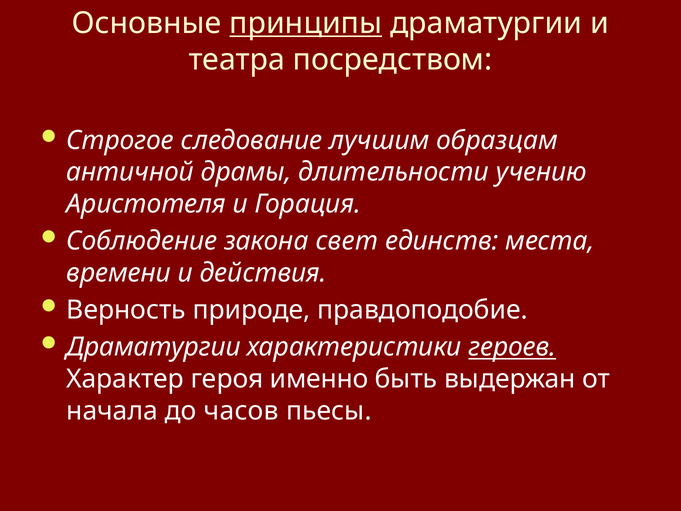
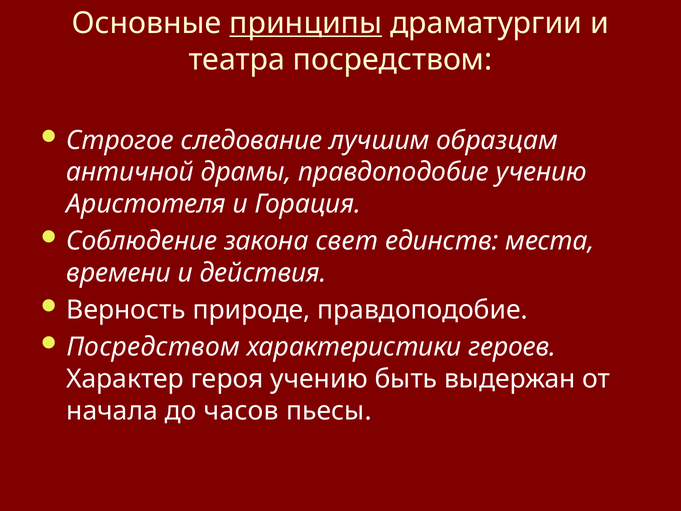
драмы длительности: длительности -> правдоподобие
Драматургии at (154, 347): Драматургии -> Посредством
героев underline: present -> none
героя именно: именно -> учению
